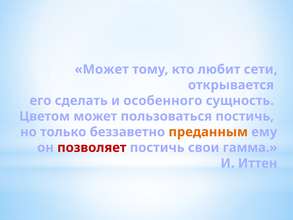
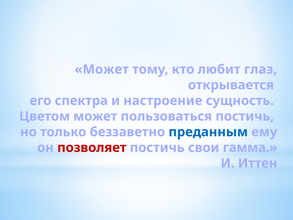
сети: сети -> глаз
сделать: сделать -> спектра
особенного: особенного -> настроение
преданным colour: orange -> blue
